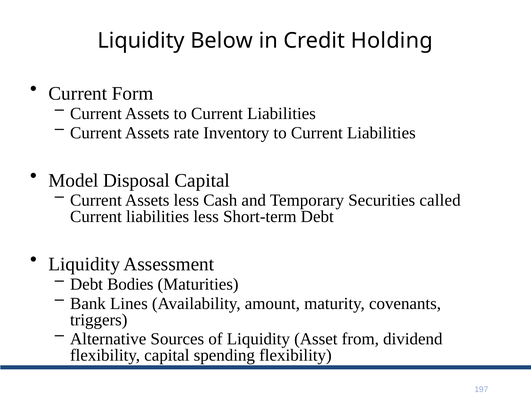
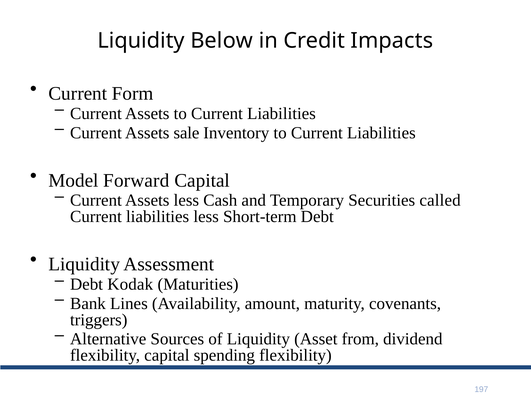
Holding: Holding -> Impacts
rate: rate -> sale
Disposal: Disposal -> Forward
Bodies: Bodies -> Kodak
